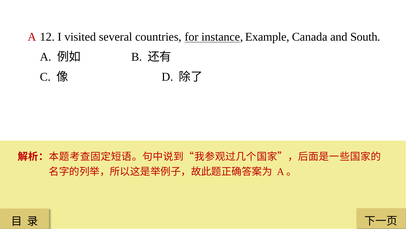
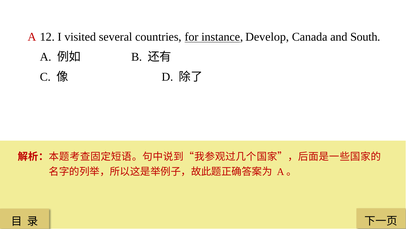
Example: Example -> Develop
